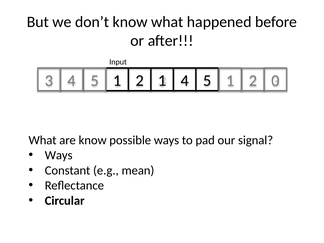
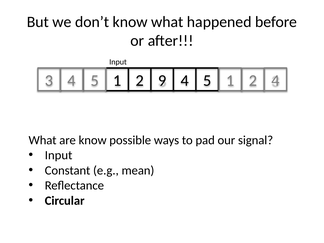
2 1: 1 -> 9
2 0: 0 -> 4
Ways at (59, 155): Ways -> Input
